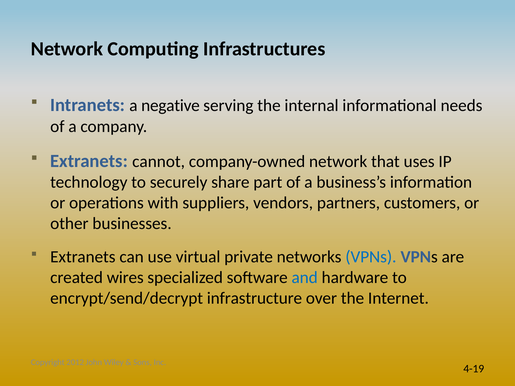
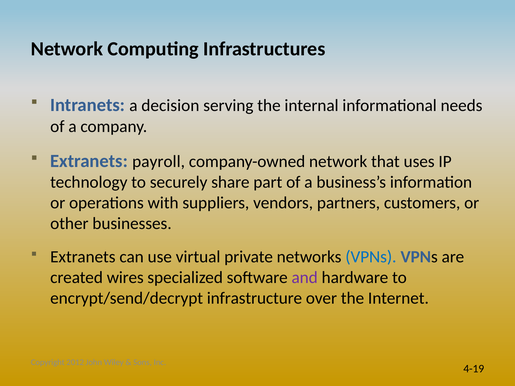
negative: negative -> decision
cannot: cannot -> payroll
and colour: blue -> purple
